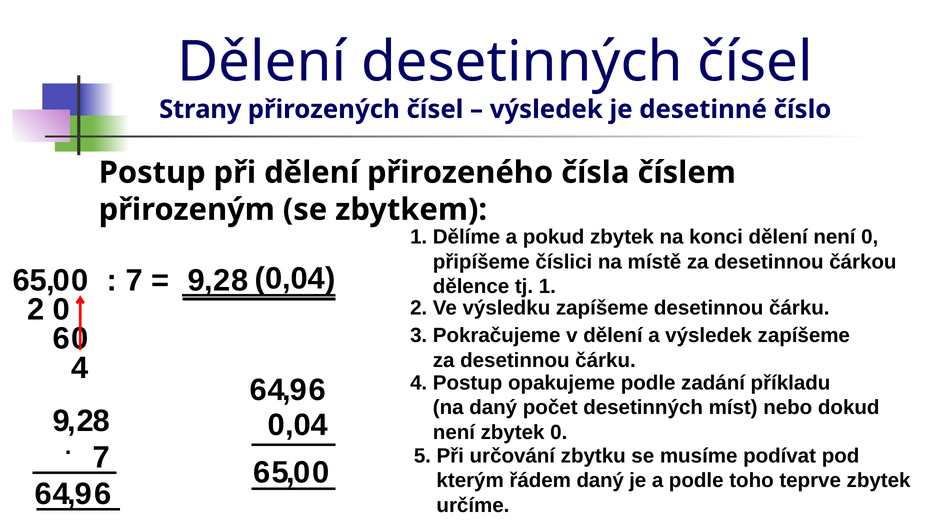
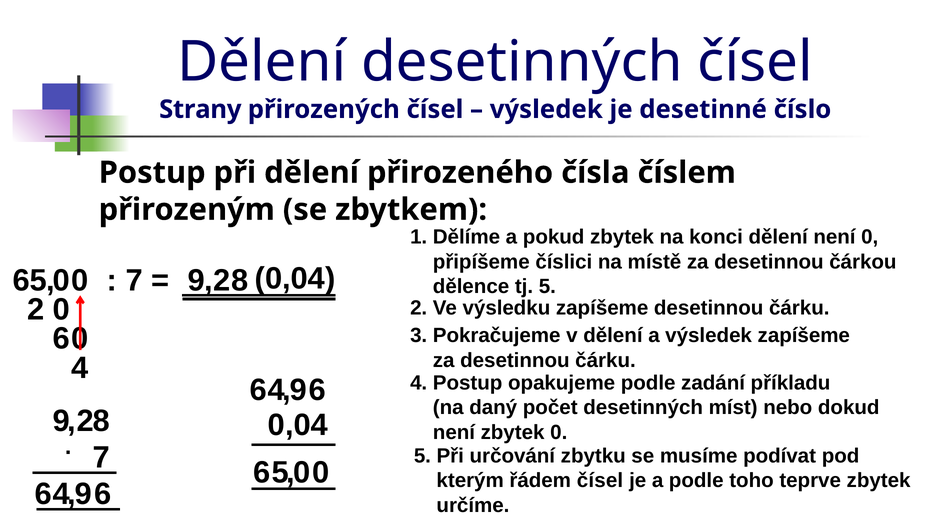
tj 1: 1 -> 5
řádem daný: daný -> čísel
